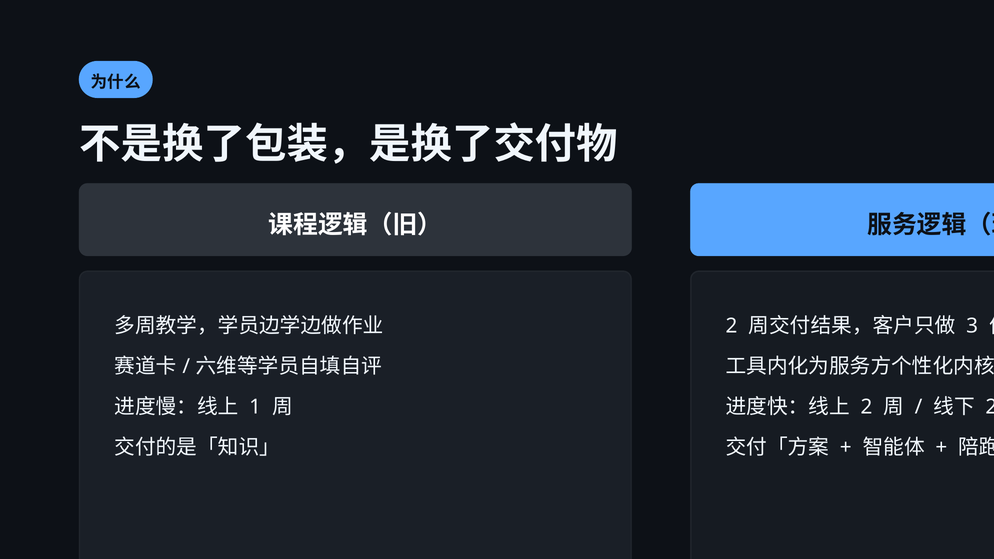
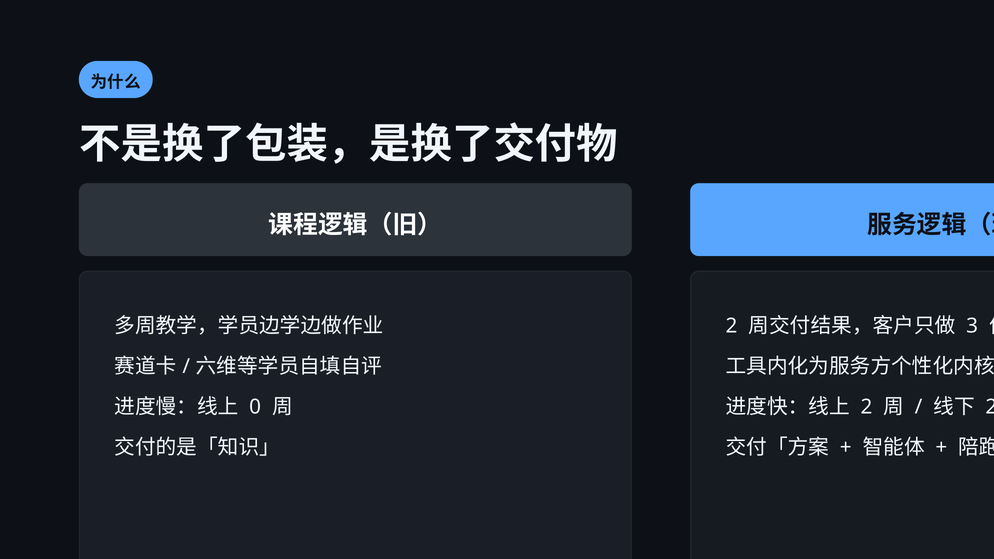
1: 1 -> 0
